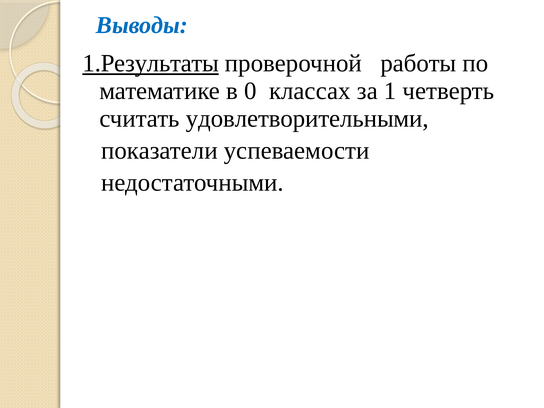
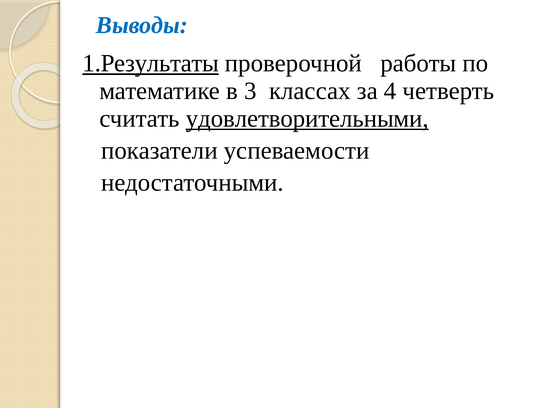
0: 0 -> 3
1: 1 -> 4
удовлетворительными underline: none -> present
